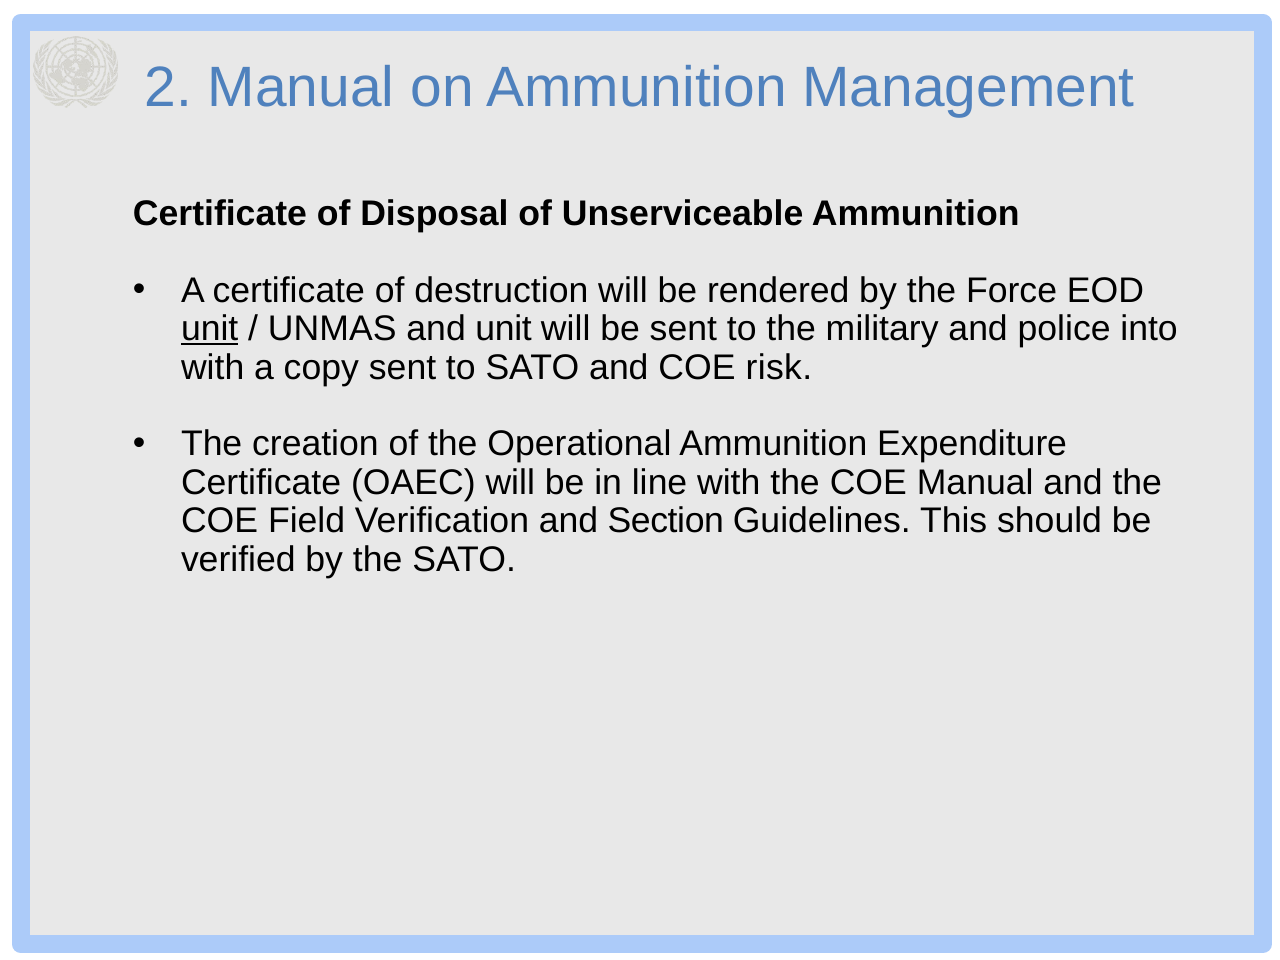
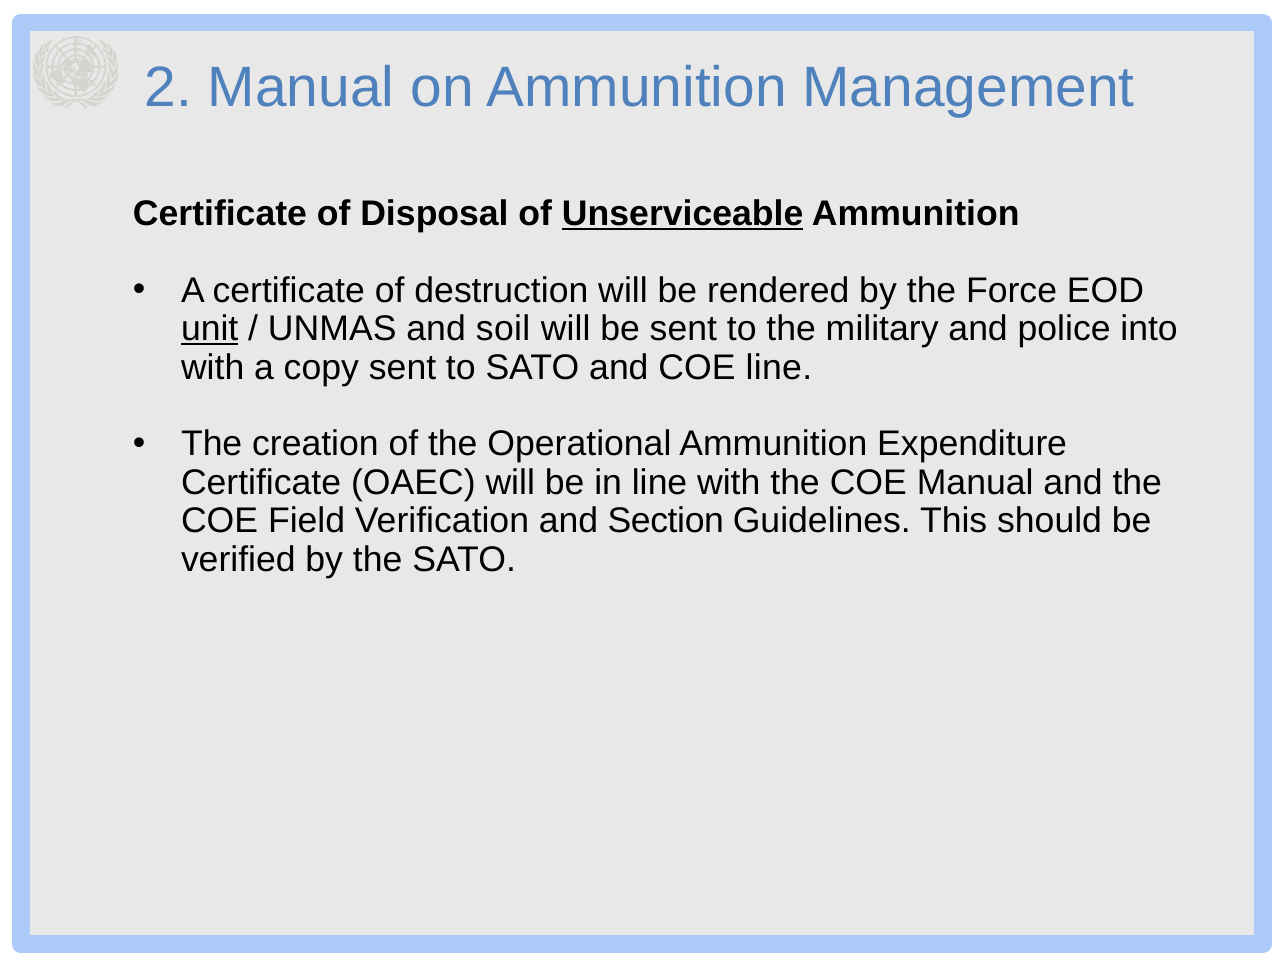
Unserviceable underline: none -> present
and unit: unit -> soil
COE risk: risk -> line
